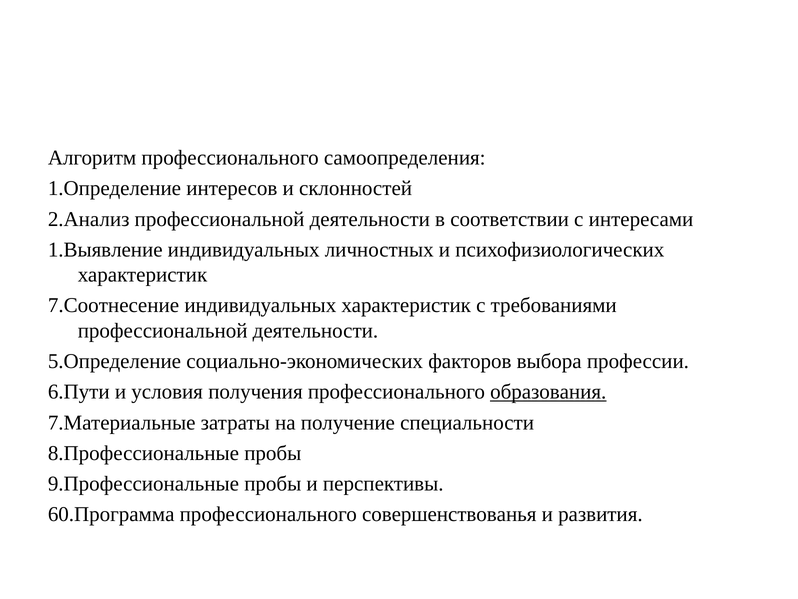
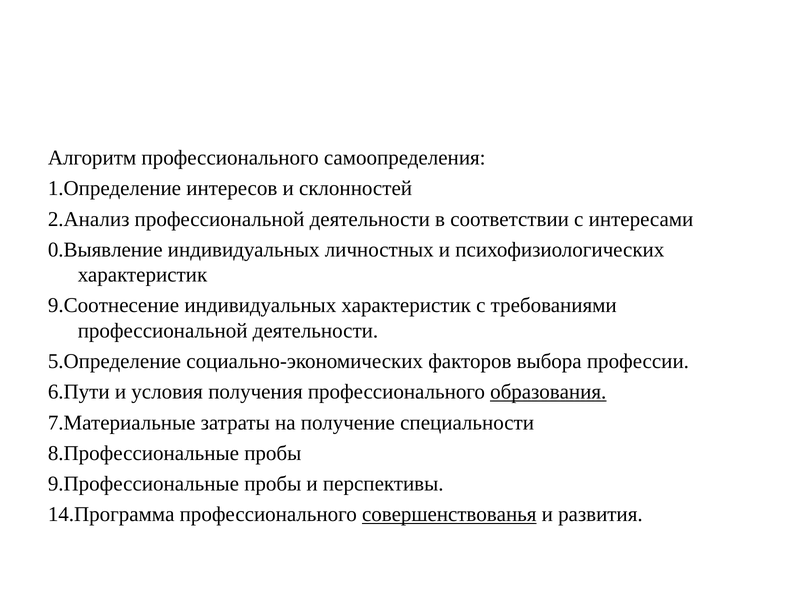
1.Выявление: 1.Выявление -> 0.Выявление
7.Соотнесение: 7.Соотнесение -> 9.Соотнесение
60.Программа: 60.Программа -> 14.Программа
совершенствованья underline: none -> present
